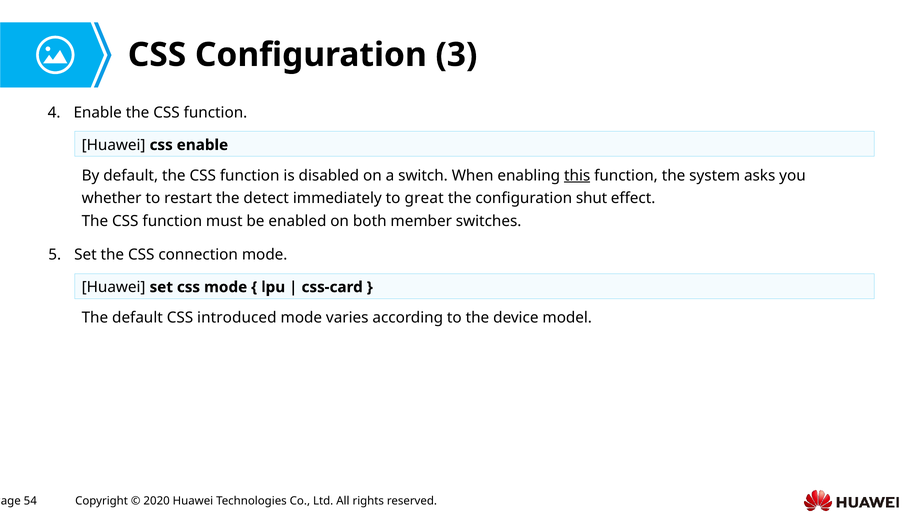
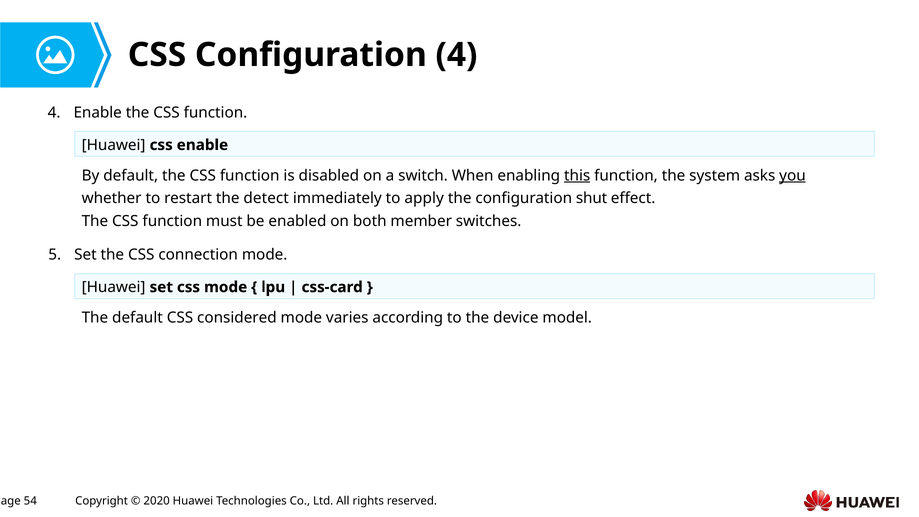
Configuration 3: 3 -> 4
you underline: none -> present
great: great -> apply
introduced: introduced -> considered
